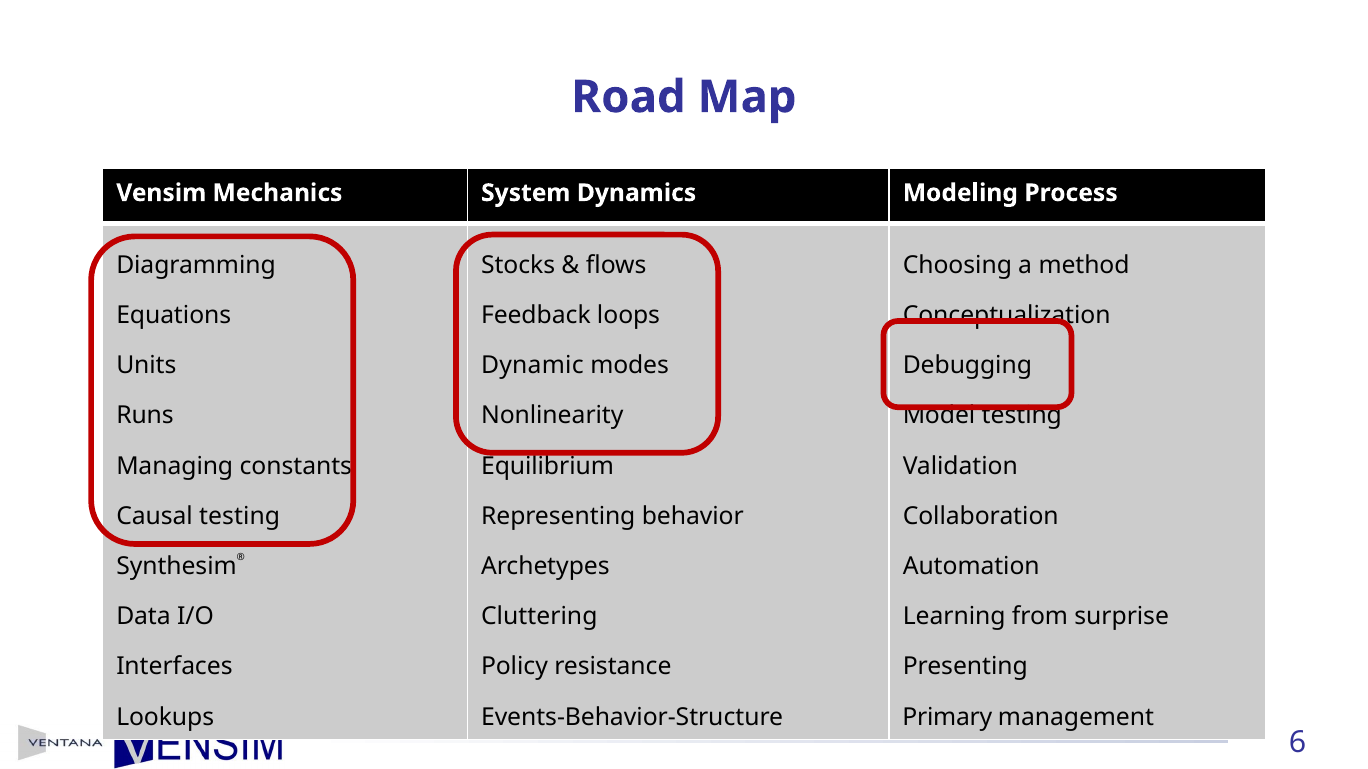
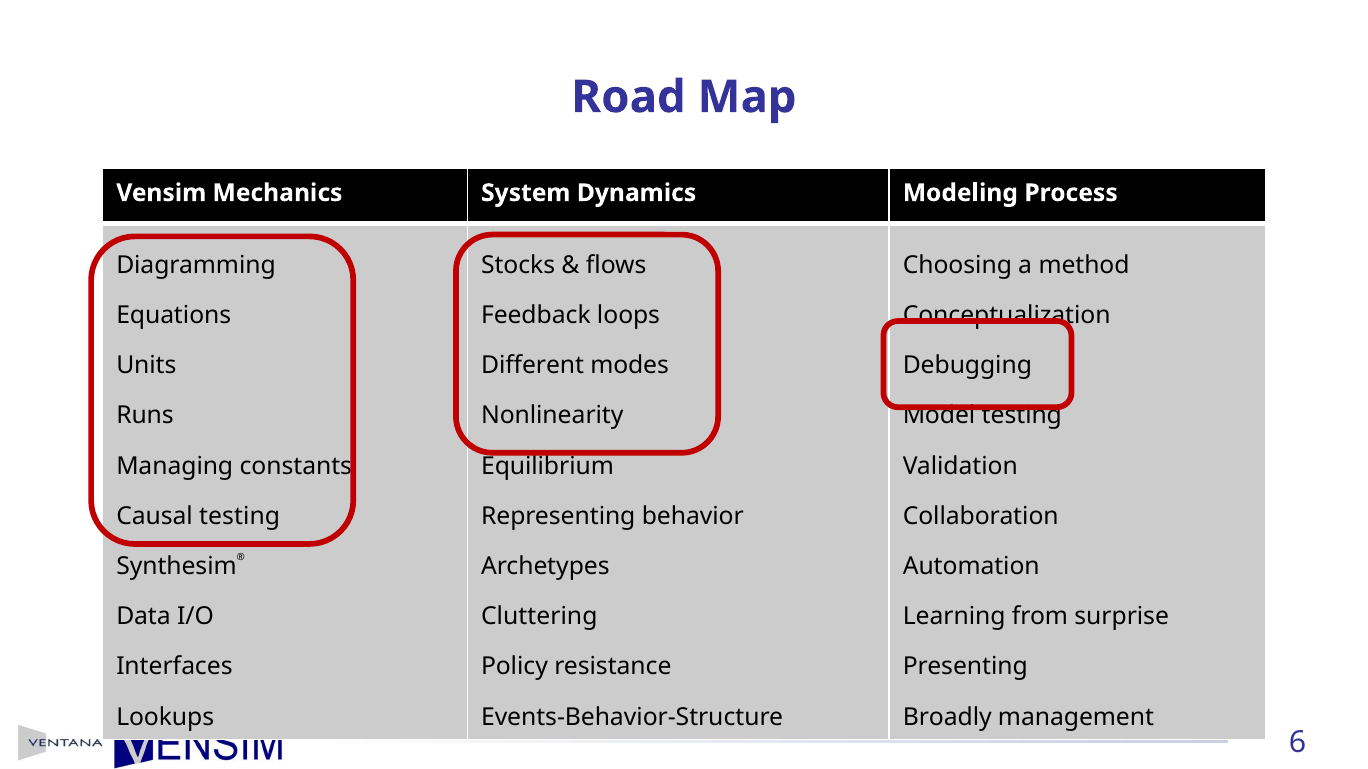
Dynamic: Dynamic -> Different
Primary: Primary -> Broadly
